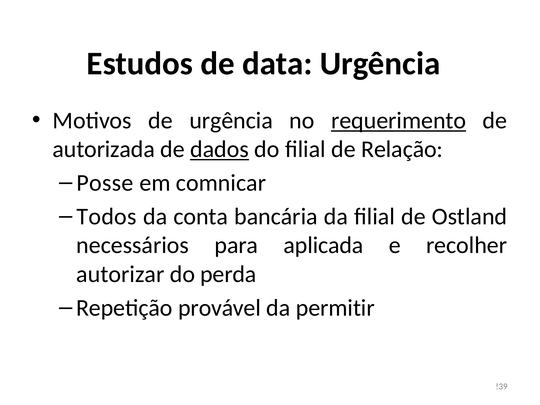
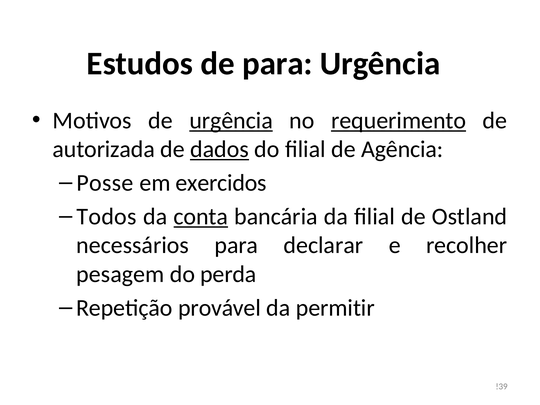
de data: data -> para
urgência at (231, 121) underline: none -> present
Relação: Relação -> Agência
comnicar: comnicar -> exercidos
conta underline: none -> present
aplicada: aplicada -> declarar
autorizar: autorizar -> pesagem
